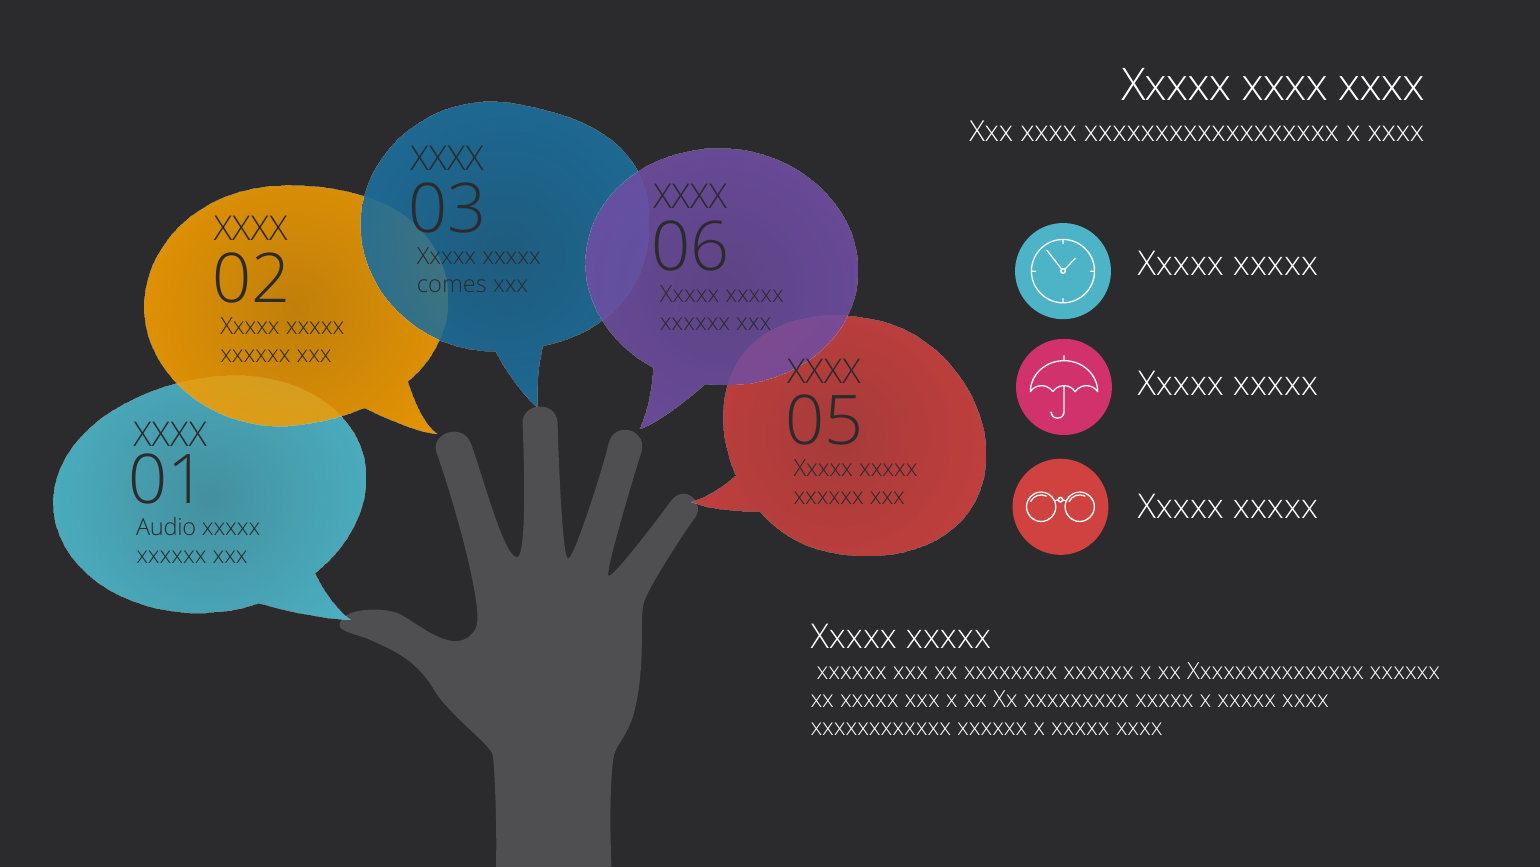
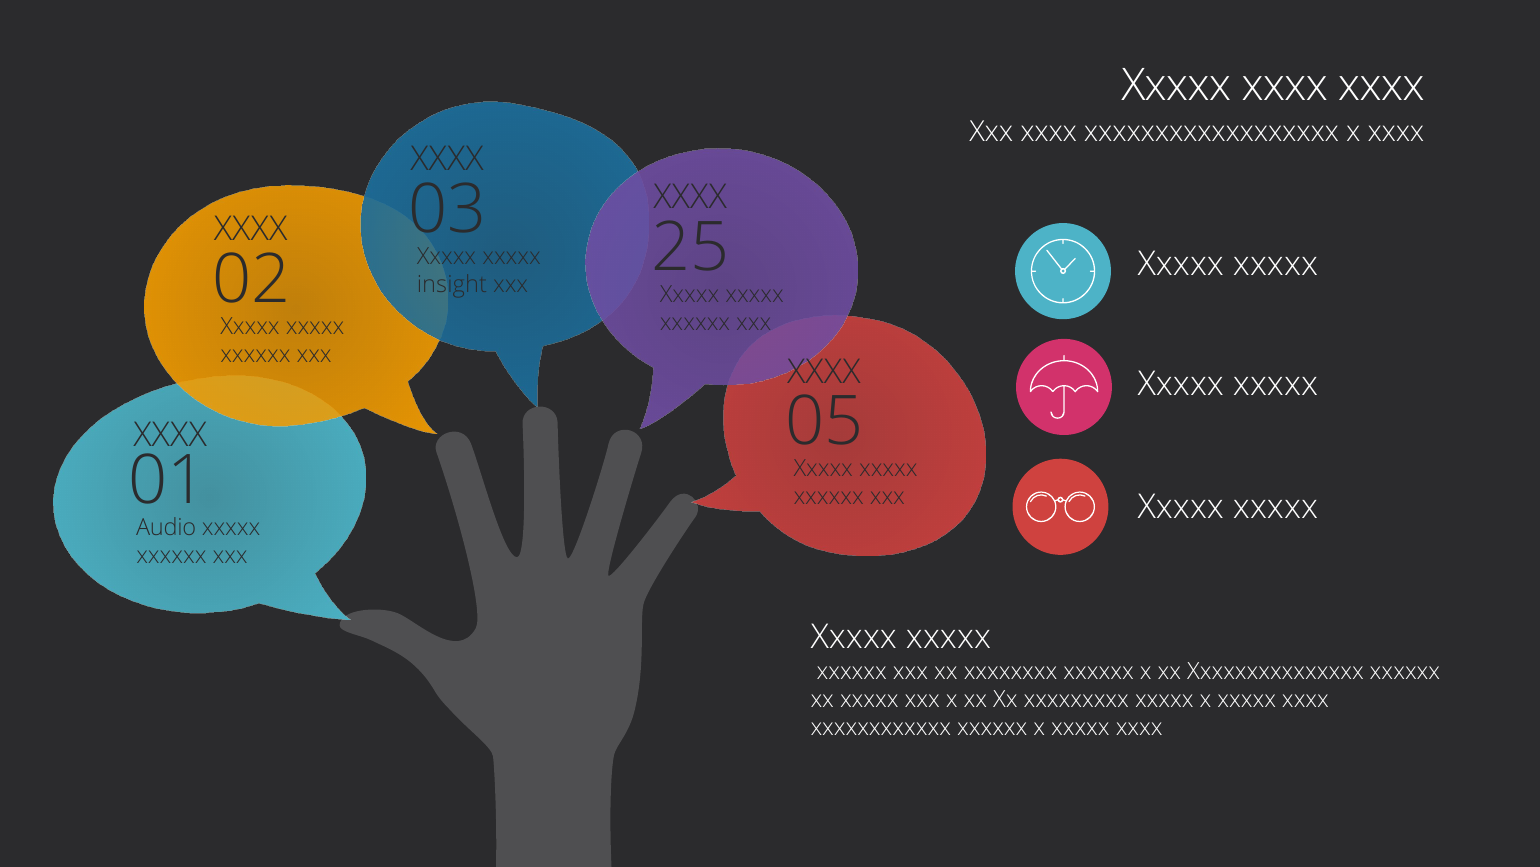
comes: comes -> insight
06: 06 -> 25
